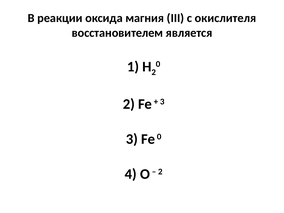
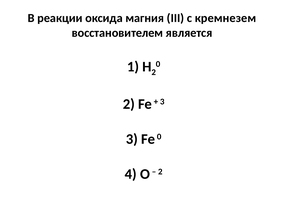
окислителя: окислителя -> кремнезем
